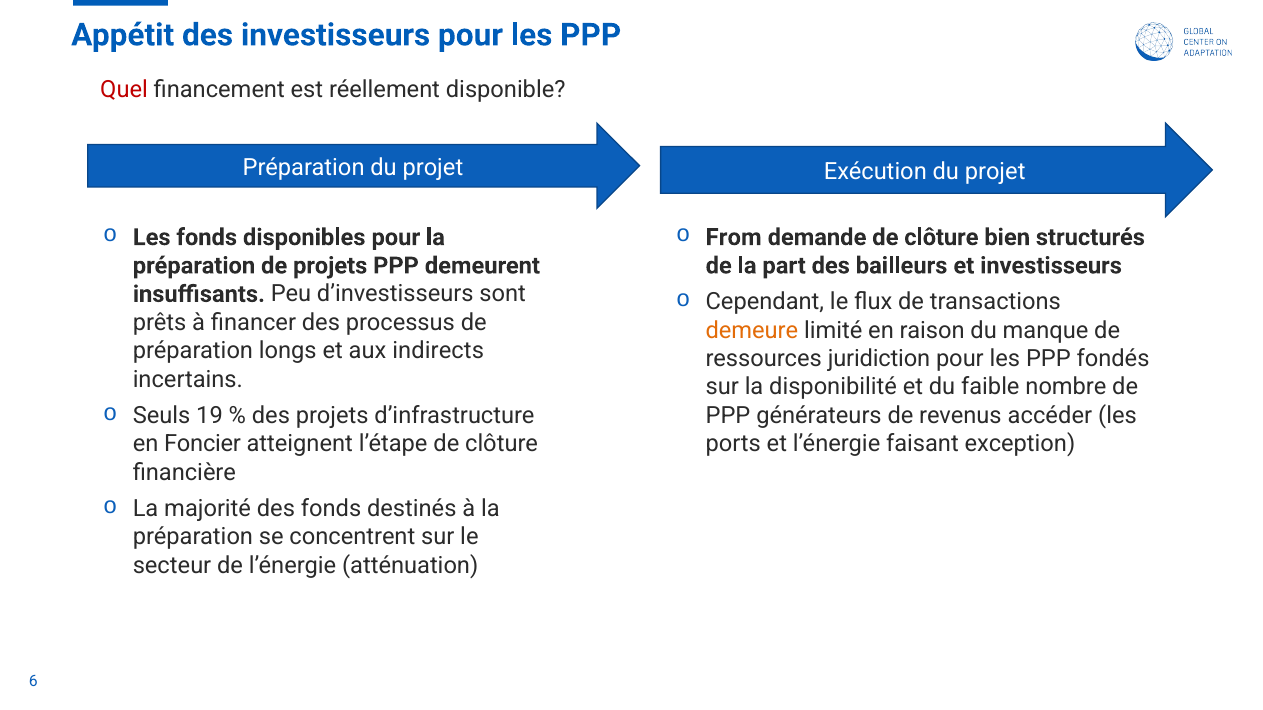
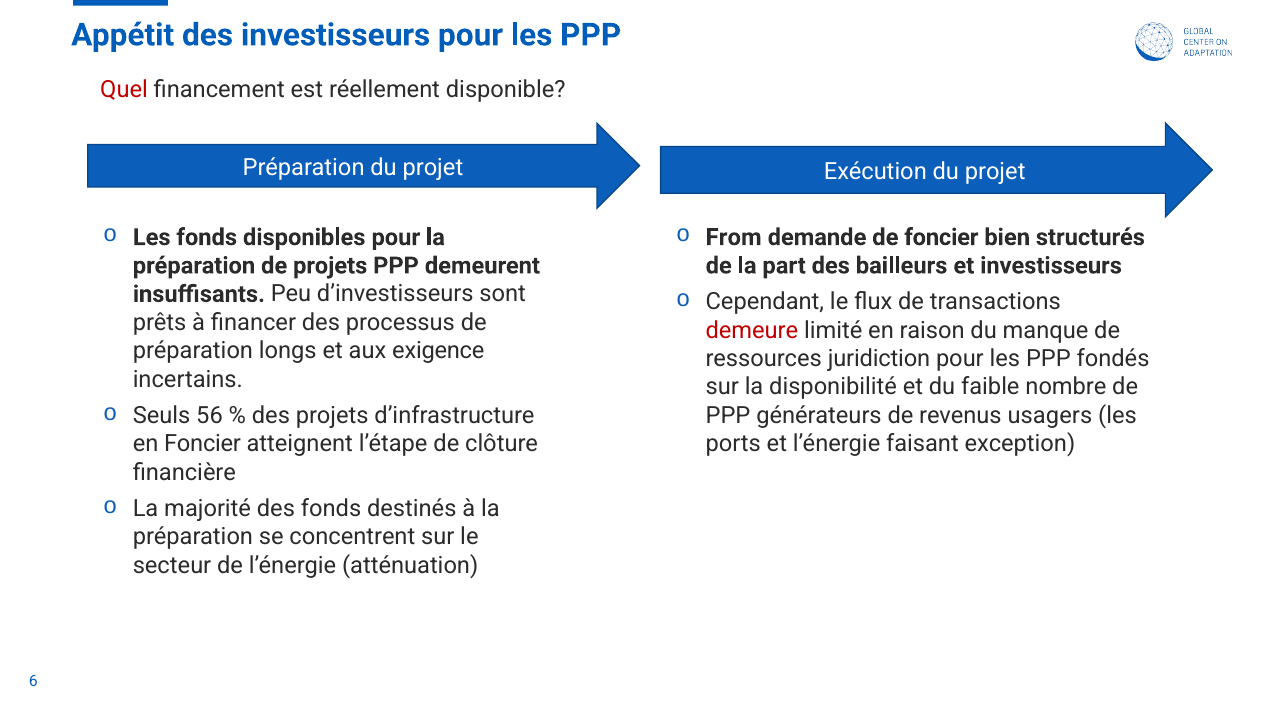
demande de clôture: clôture -> foncier
demeure colour: orange -> red
indirects: indirects -> exigence
19: 19 -> 56
accéder: accéder -> usagers
